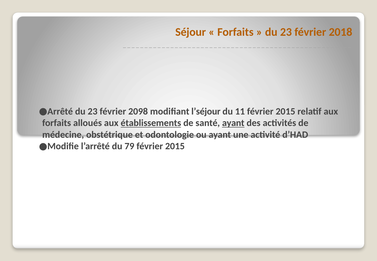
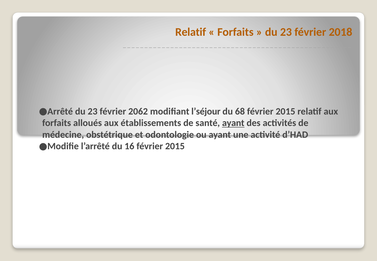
Séjour at (191, 32): Séjour -> Relatif
2098: 2098 -> 2062
11: 11 -> 68
établissements underline: present -> none
79: 79 -> 16
